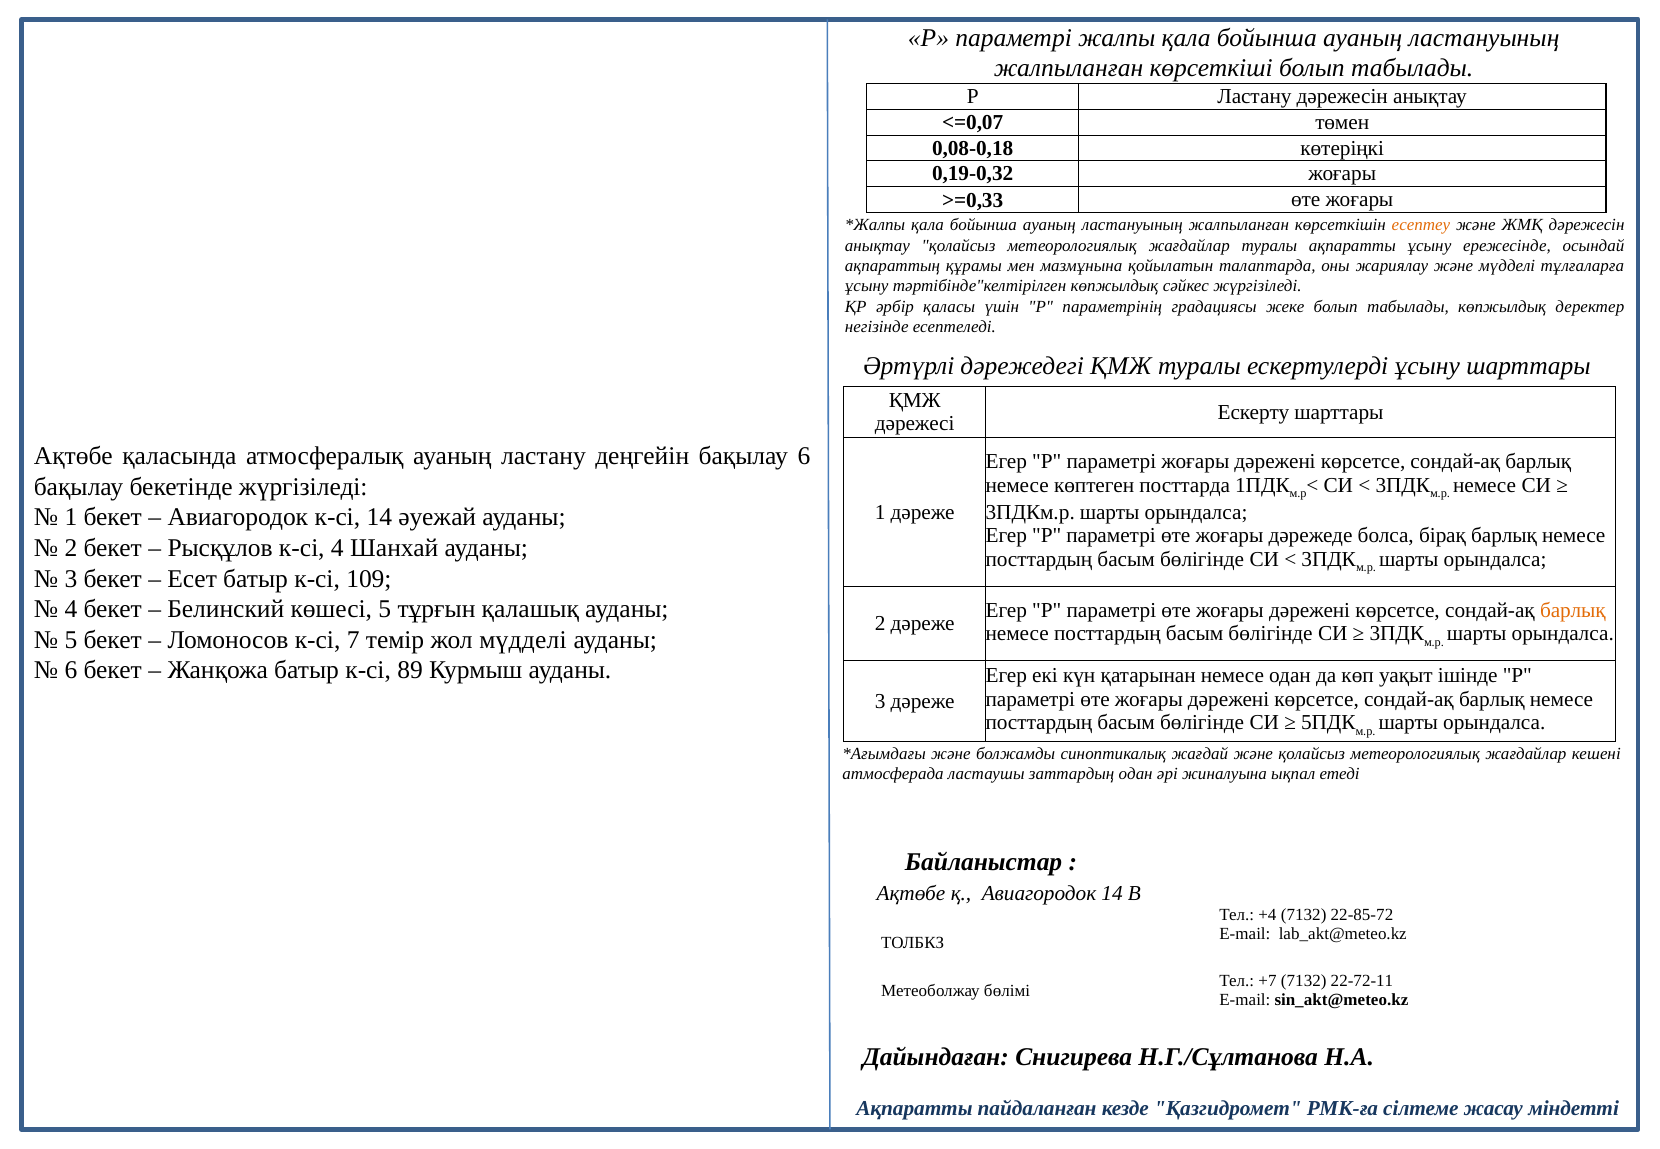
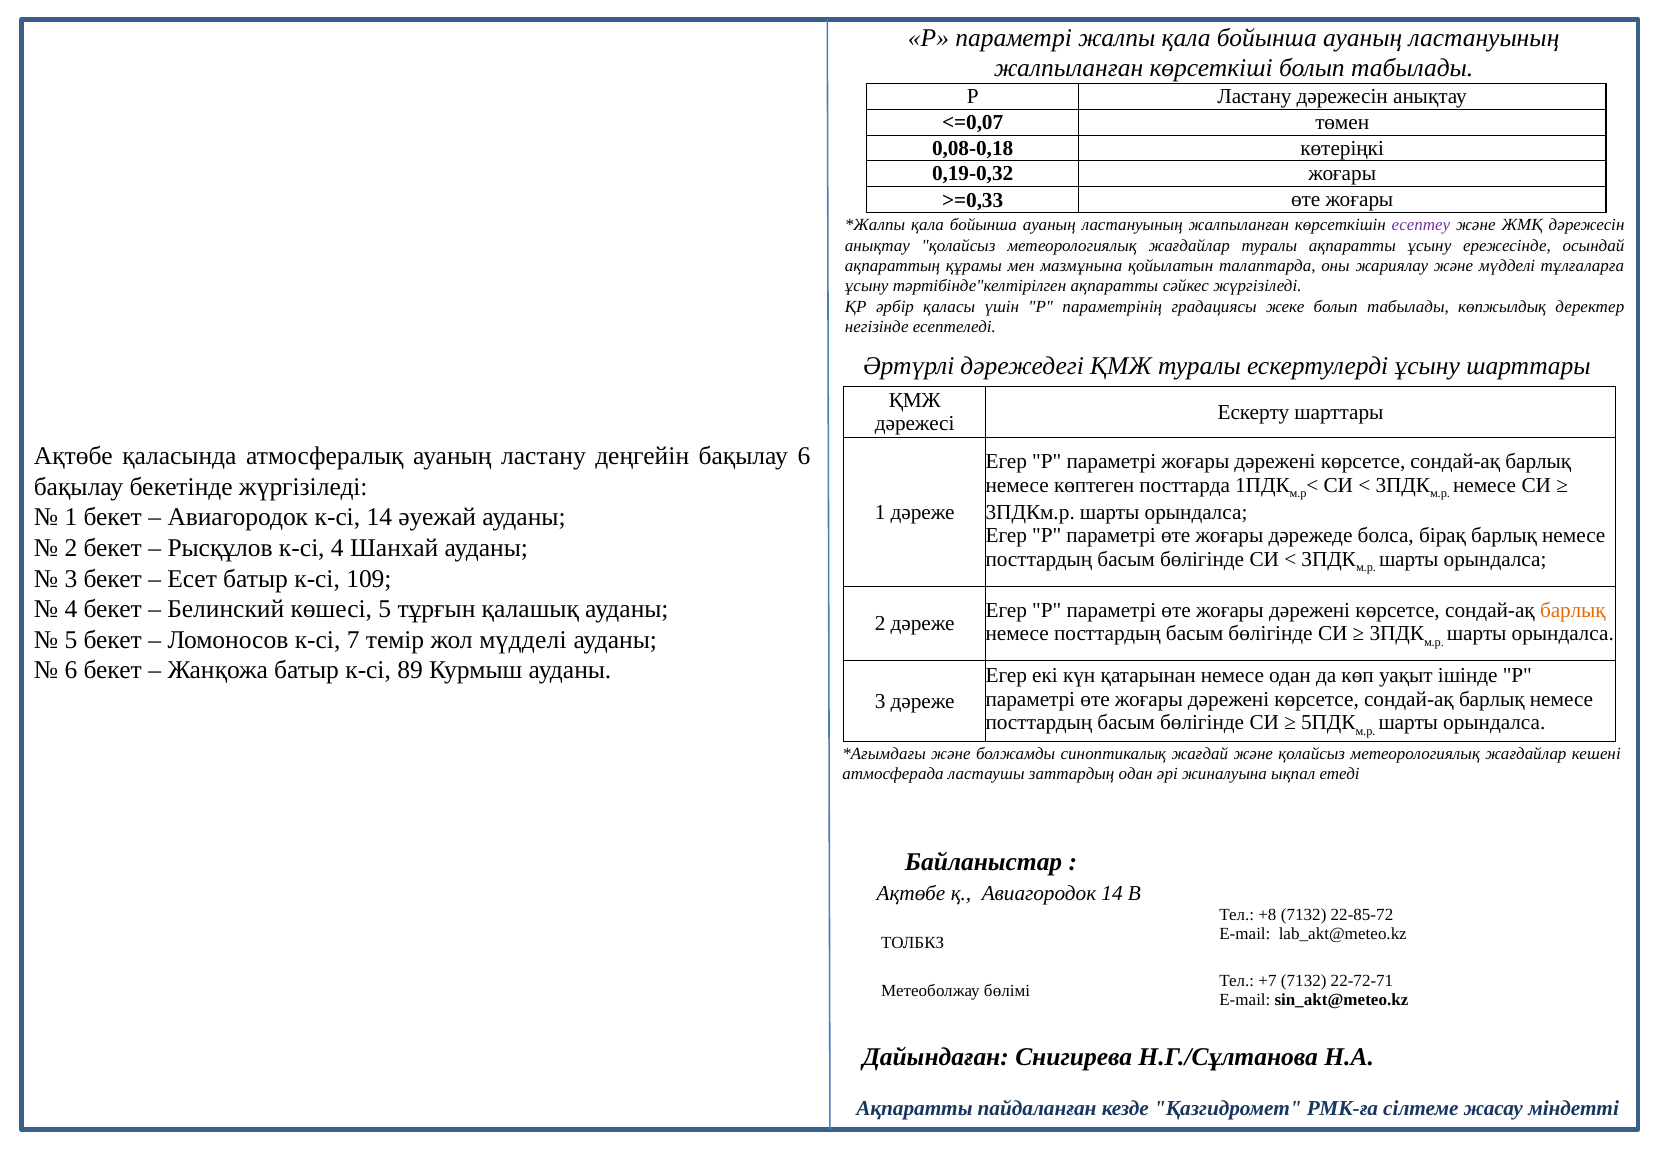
есептеу colour: orange -> purple
тәртібінде"келтірілген көпжылдық: көпжылдық -> ақпаратты
+4: +4 -> +8
22-72-11: 22-72-11 -> 22-72-71
